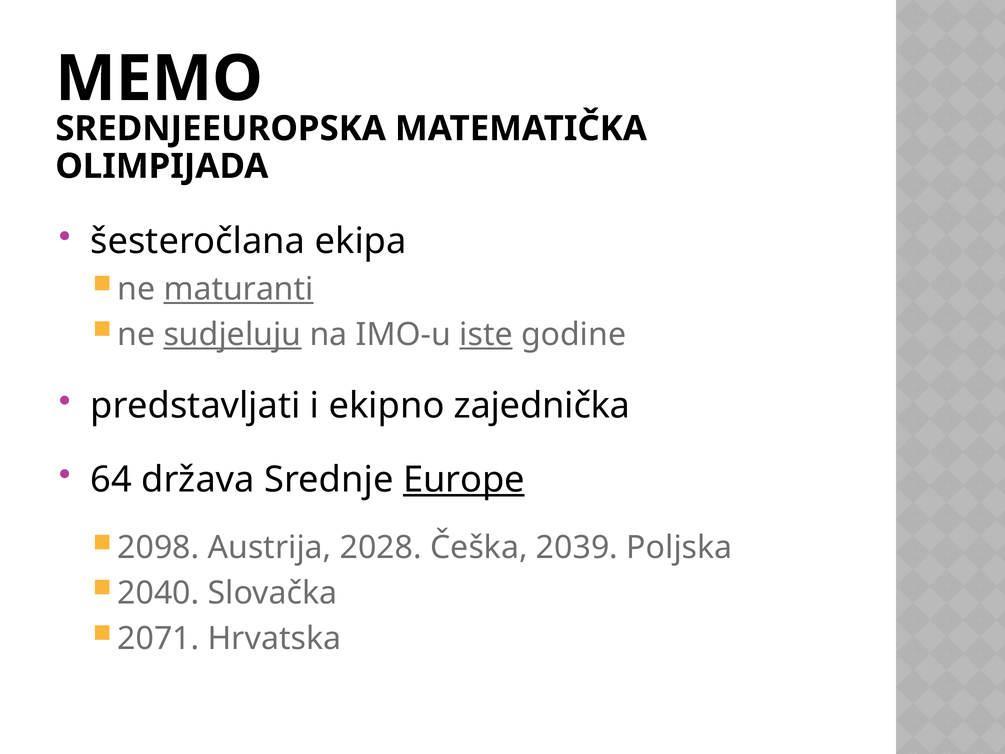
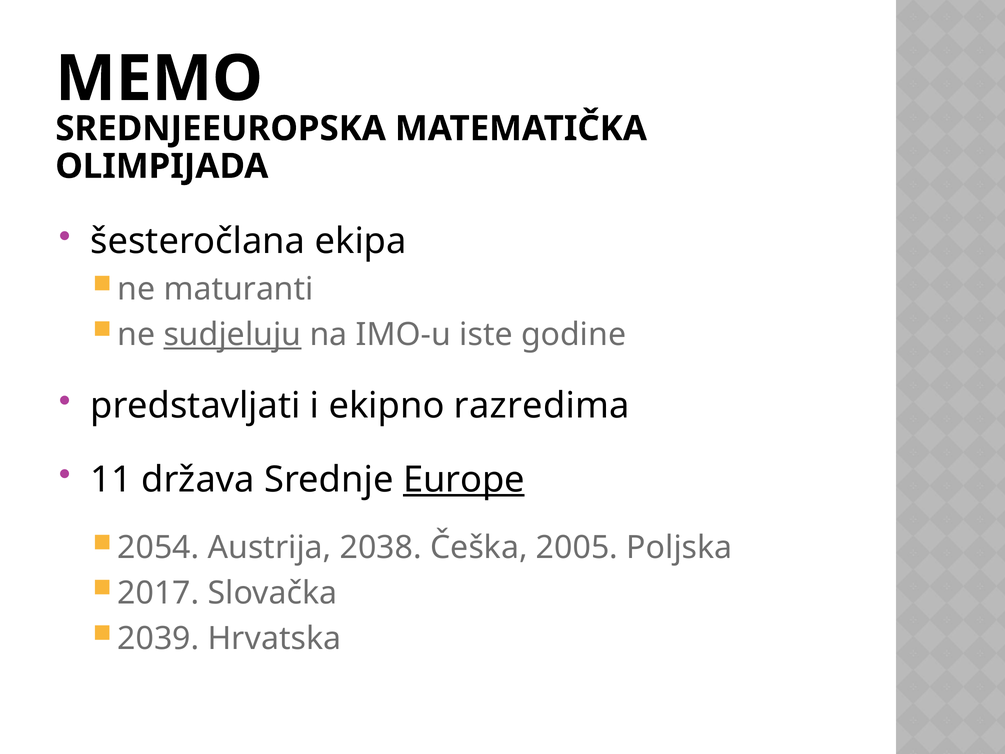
maturanti underline: present -> none
iste underline: present -> none
zajednička: zajednička -> razredima
64: 64 -> 11
2098: 2098 -> 2054
2028: 2028 -> 2038
2039: 2039 -> 2005
2040: 2040 -> 2017
2071: 2071 -> 2039
